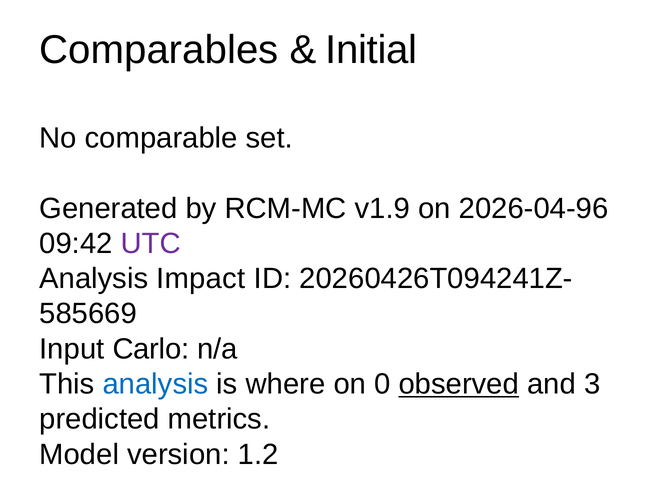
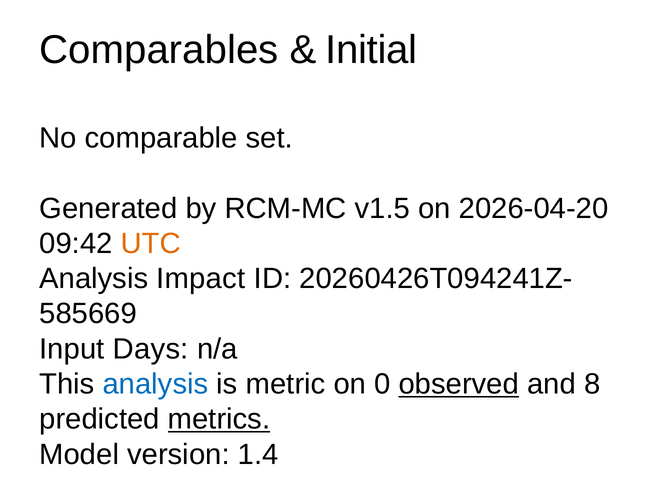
v1.9: v1.9 -> v1.5
2026-04-96: 2026-04-96 -> 2026-04-20
UTC colour: purple -> orange
Carlo: Carlo -> Days
where: where -> metric
3: 3 -> 8
metrics underline: none -> present
1.2: 1.2 -> 1.4
